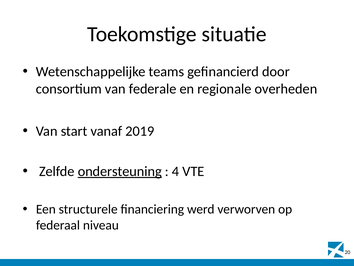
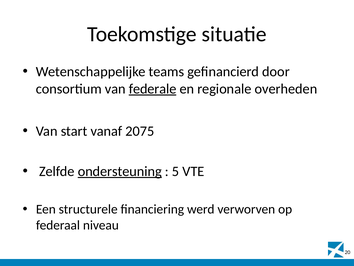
federale underline: none -> present
2019: 2019 -> 2075
4: 4 -> 5
